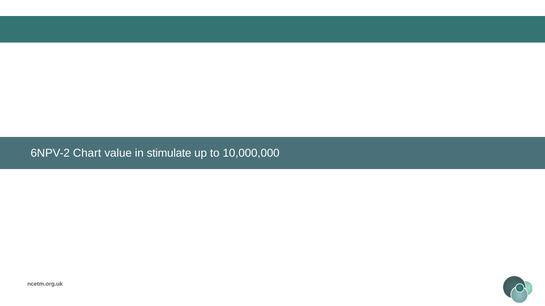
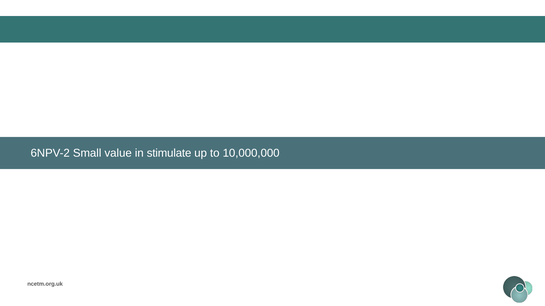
Chart: Chart -> Small
